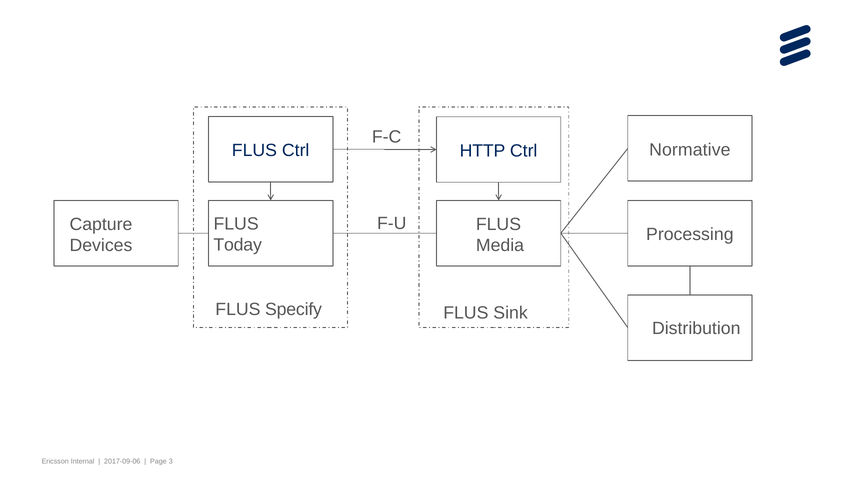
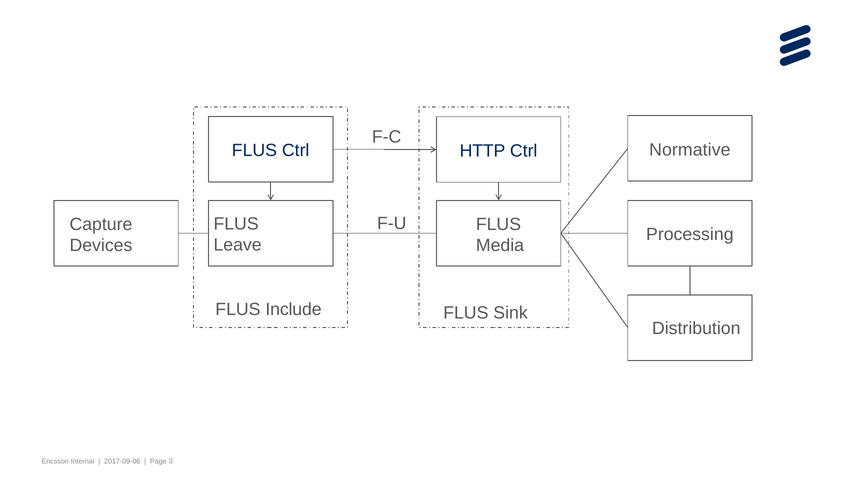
Today: Today -> Leave
Specify: Specify -> Include
